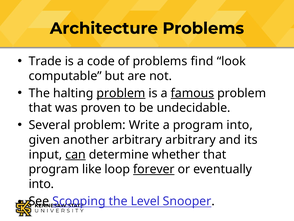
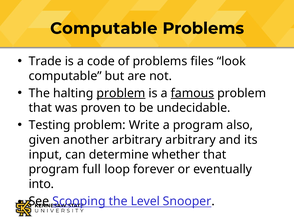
Architecture at (104, 28): Architecture -> Computable
find: find -> files
Several: Several -> Testing
program into: into -> also
can underline: present -> none
like: like -> full
forever underline: present -> none
